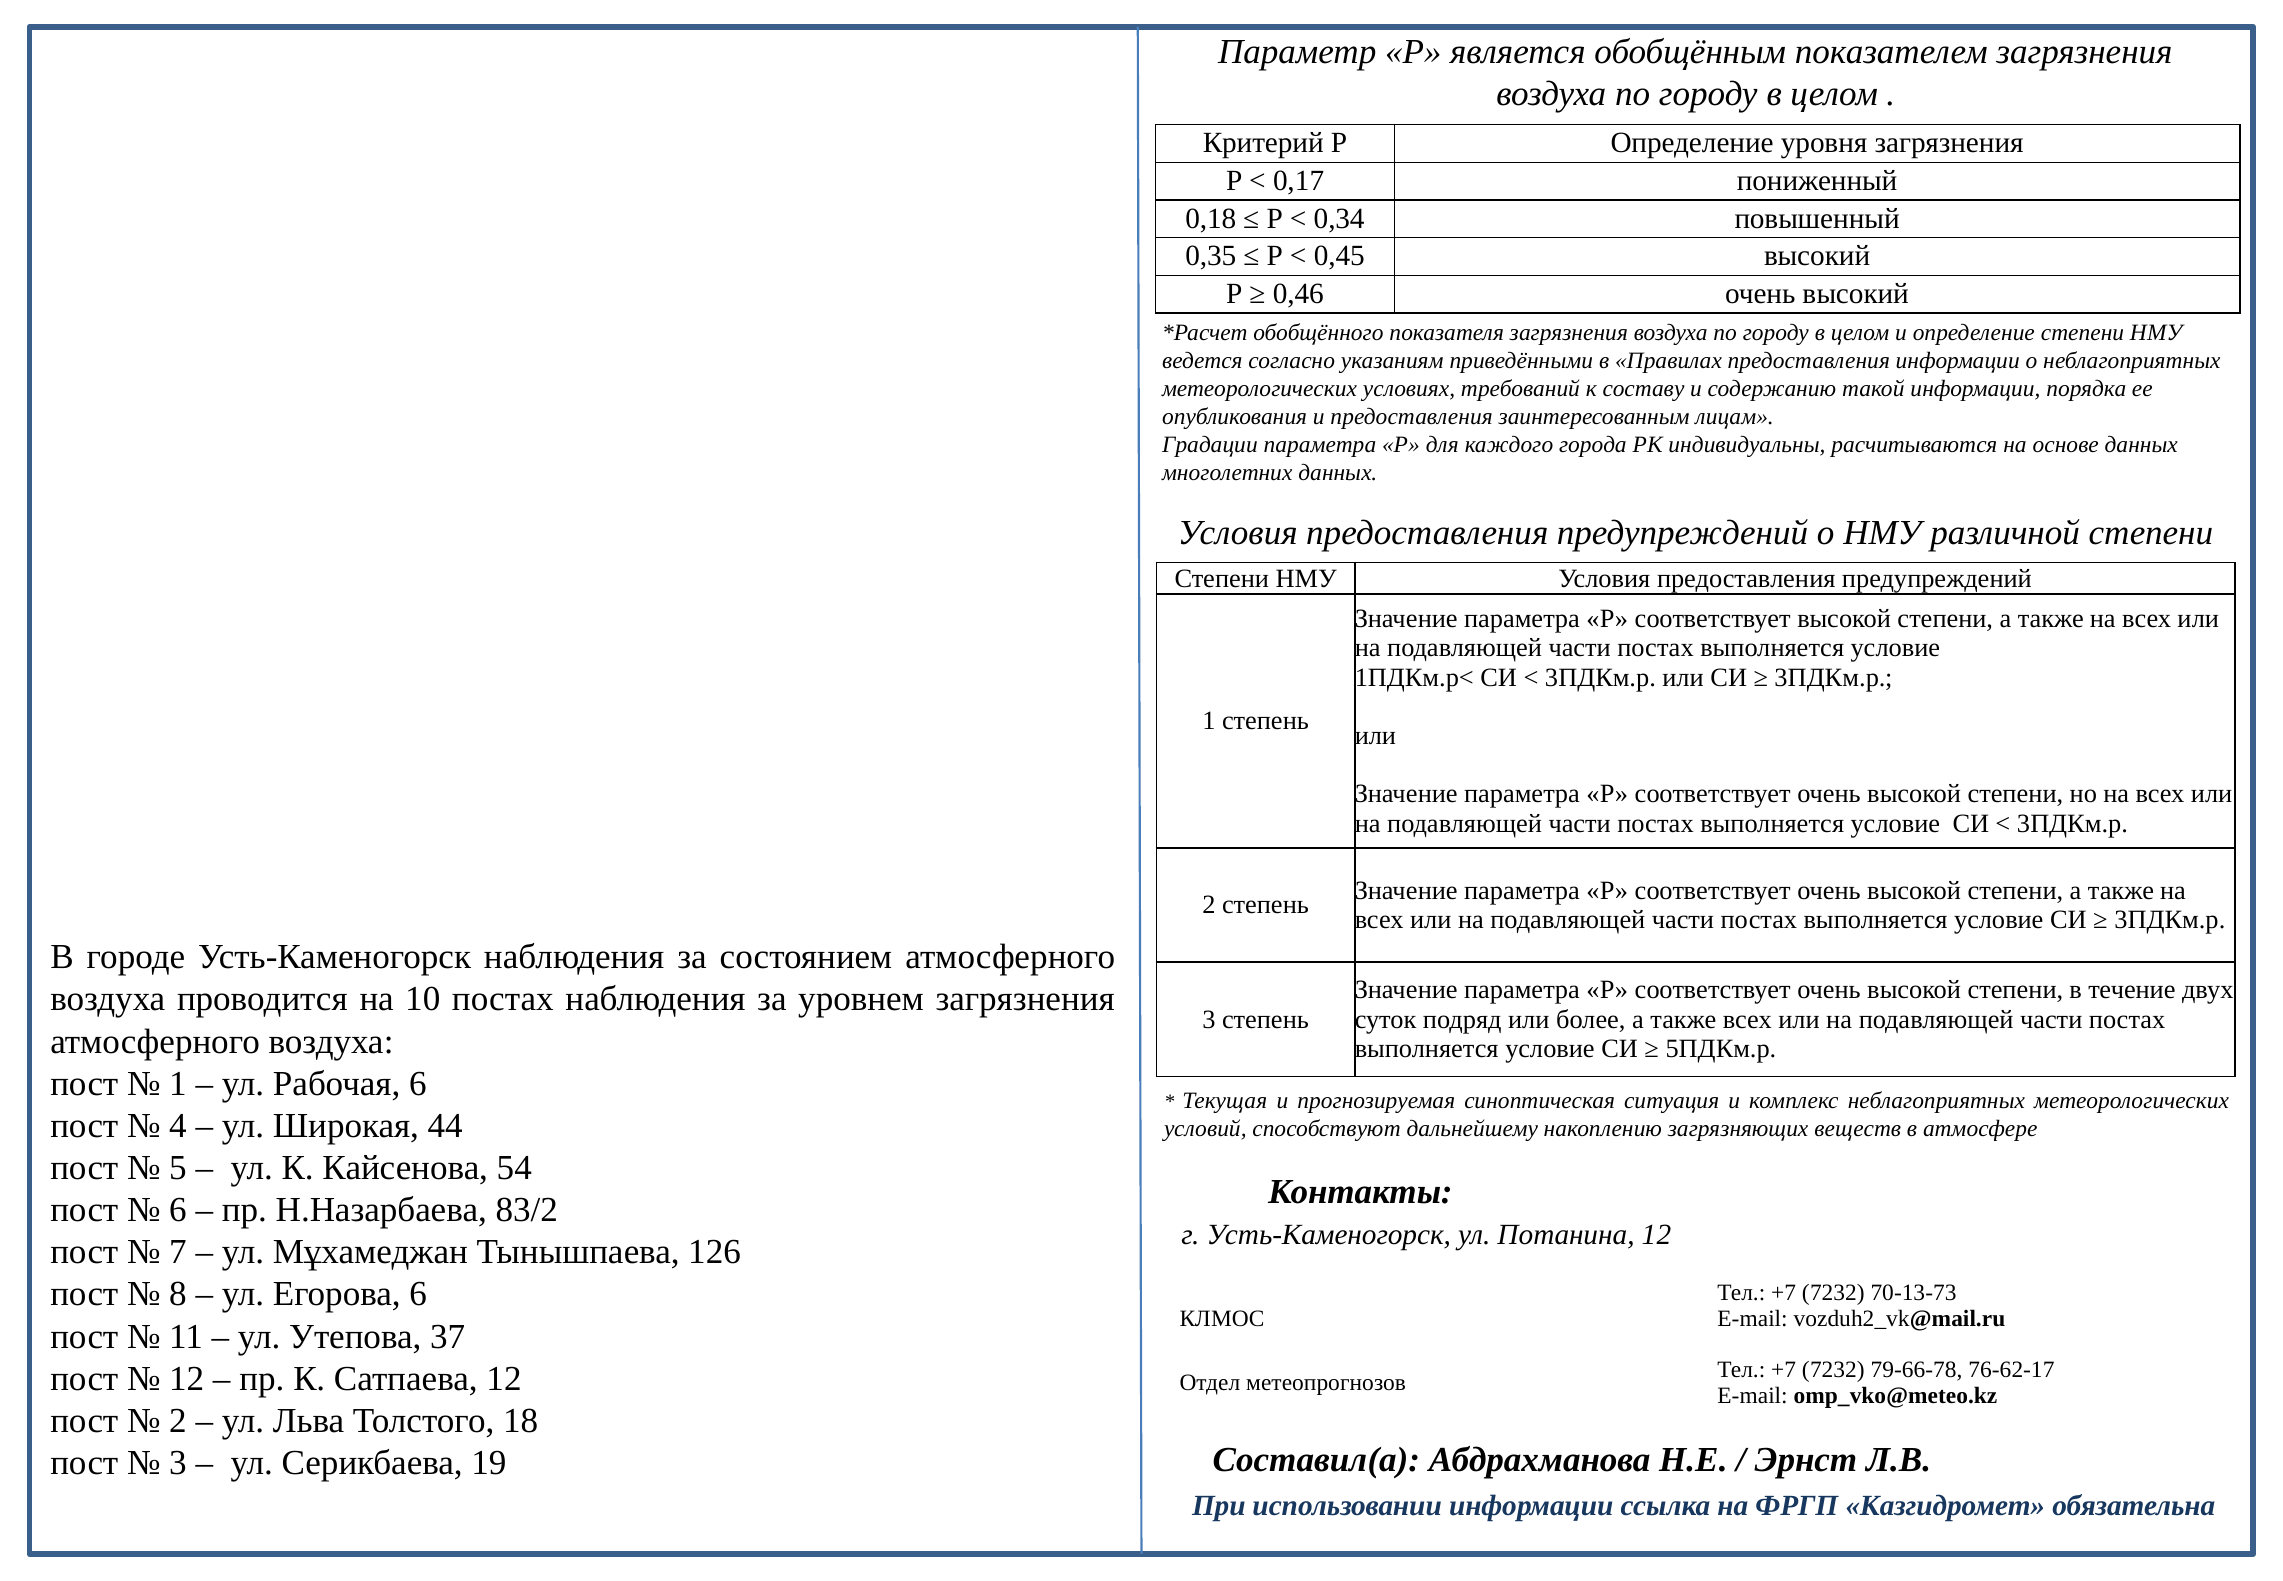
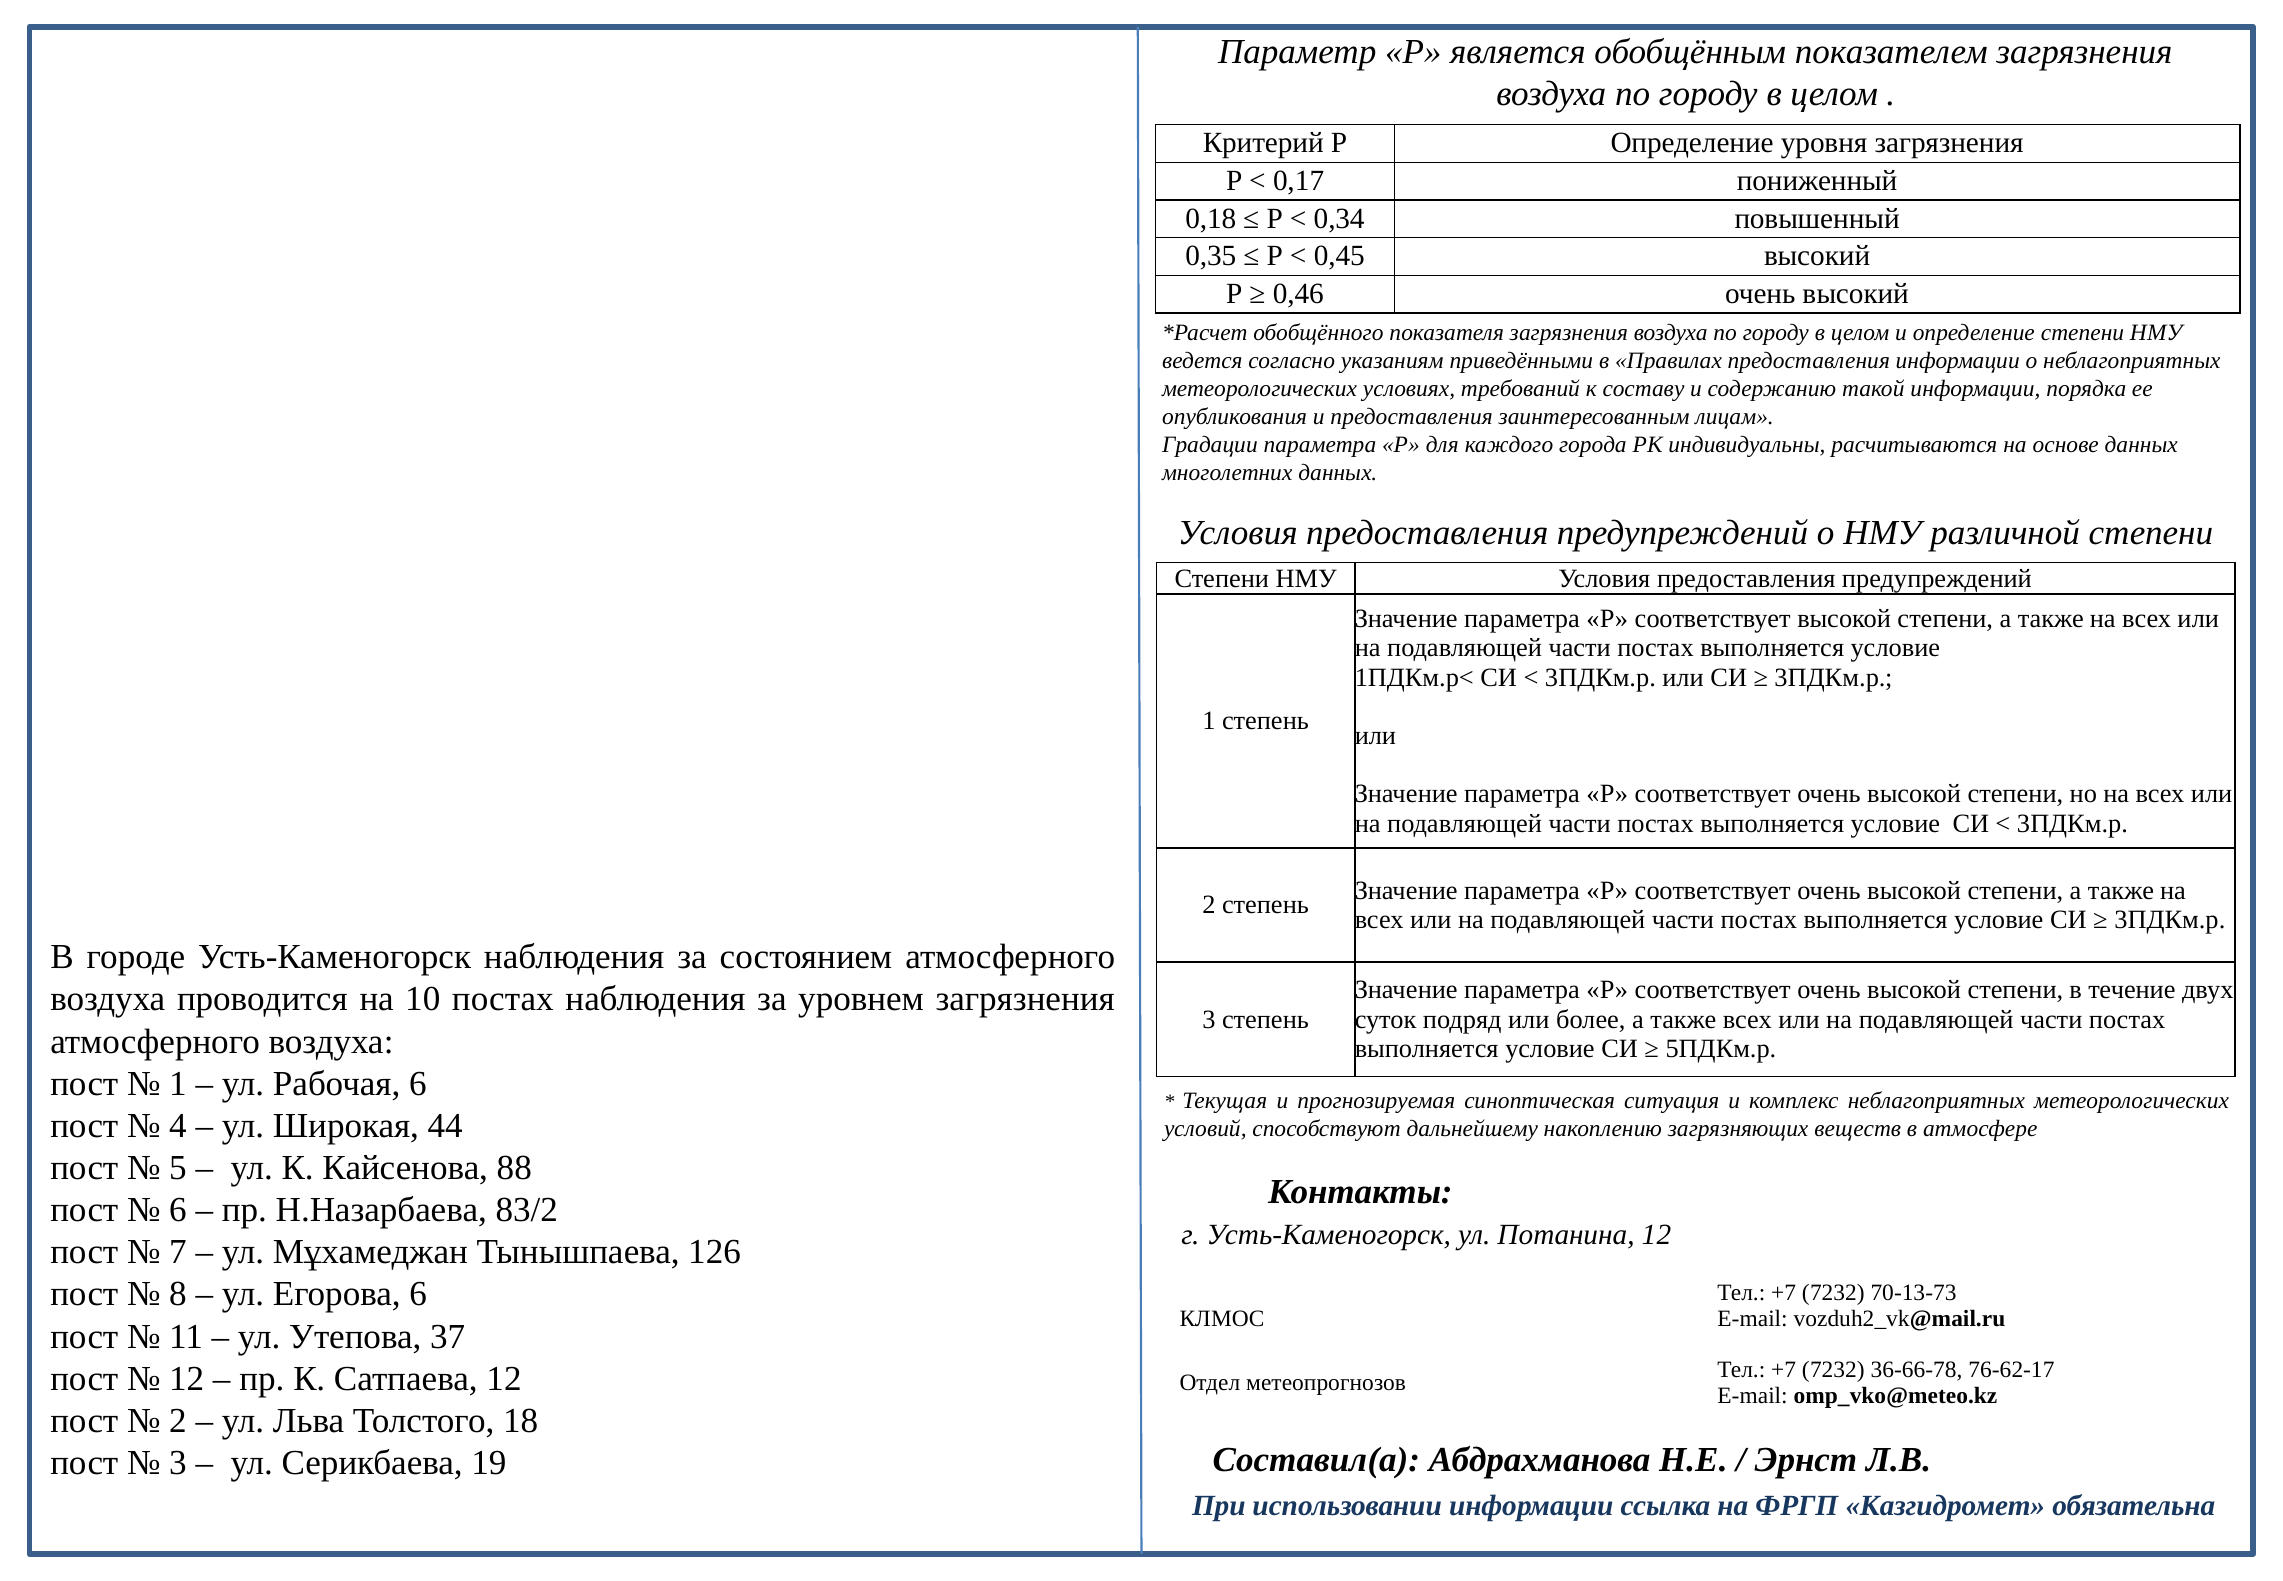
54: 54 -> 88
79-66-78: 79-66-78 -> 36-66-78
